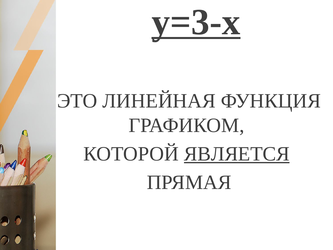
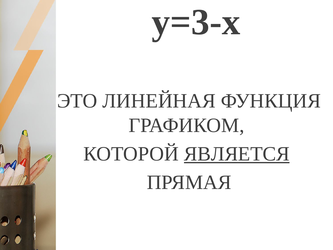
y=3-x underline: present -> none
